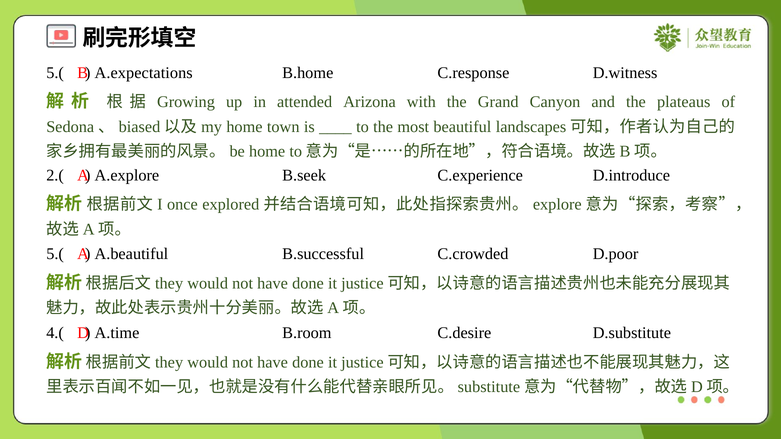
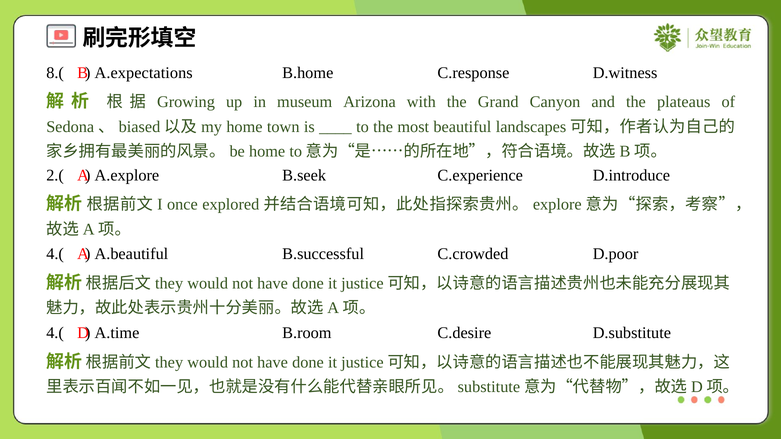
5.( at (55, 73): 5.( -> 8.(
attended: attended -> museum
5.( at (55, 254): 5.( -> 4.(
